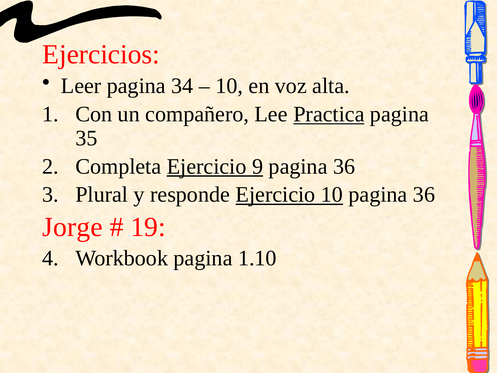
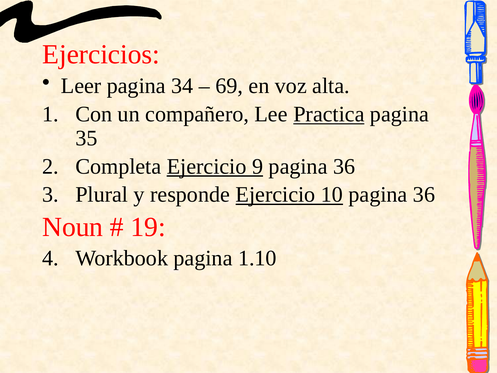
10 at (229, 86): 10 -> 69
Jorge: Jorge -> Noun
